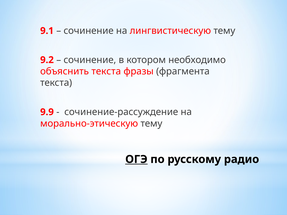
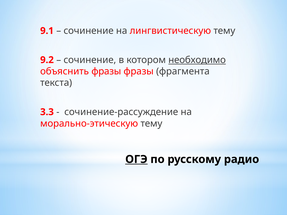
необходимо underline: none -> present
объяснить текста: текста -> фразы
9.9: 9.9 -> 3.3
